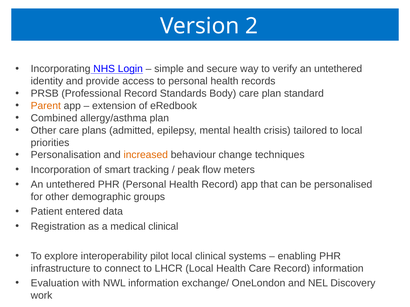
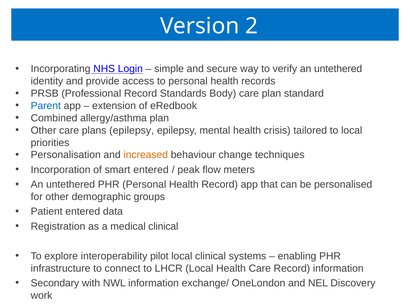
Parent colour: orange -> blue
plans admitted: admitted -> epilepsy
smart tracking: tracking -> entered
Evaluation: Evaluation -> Secondary
